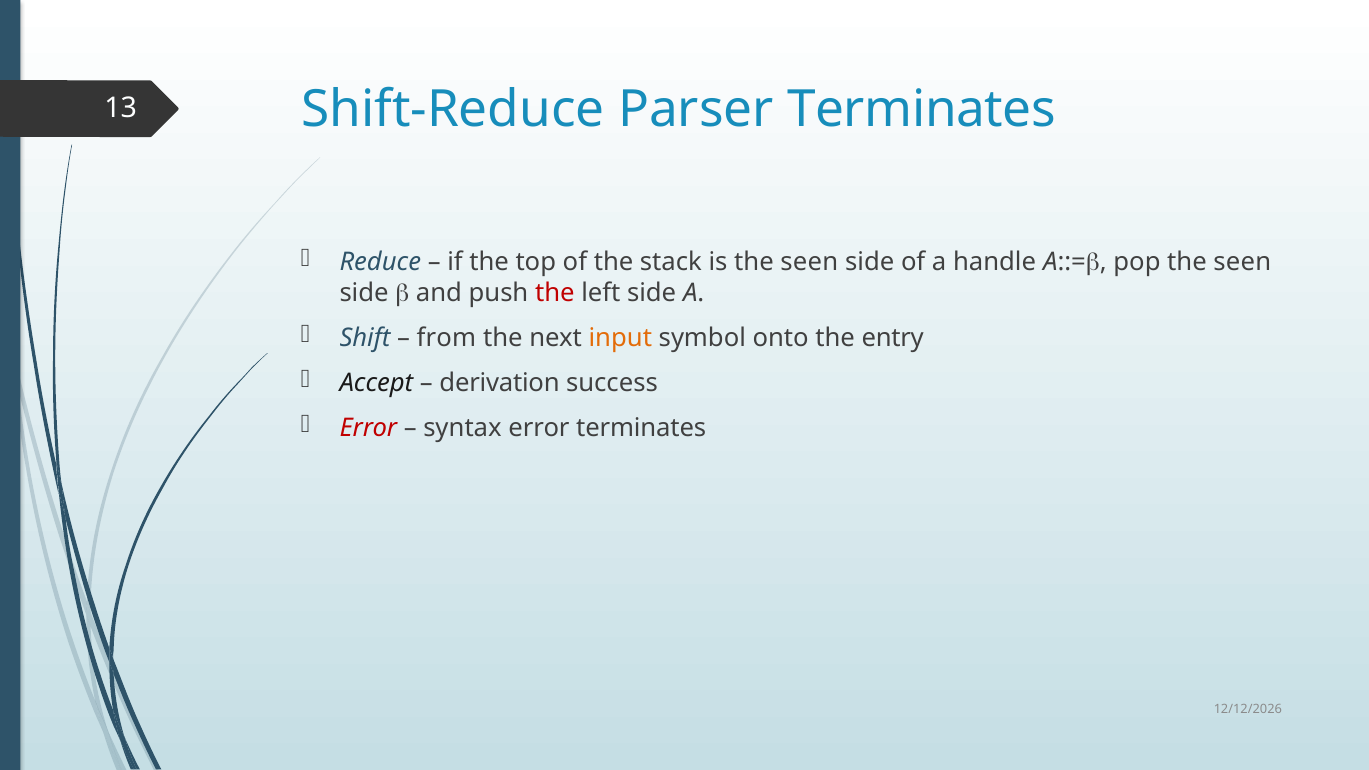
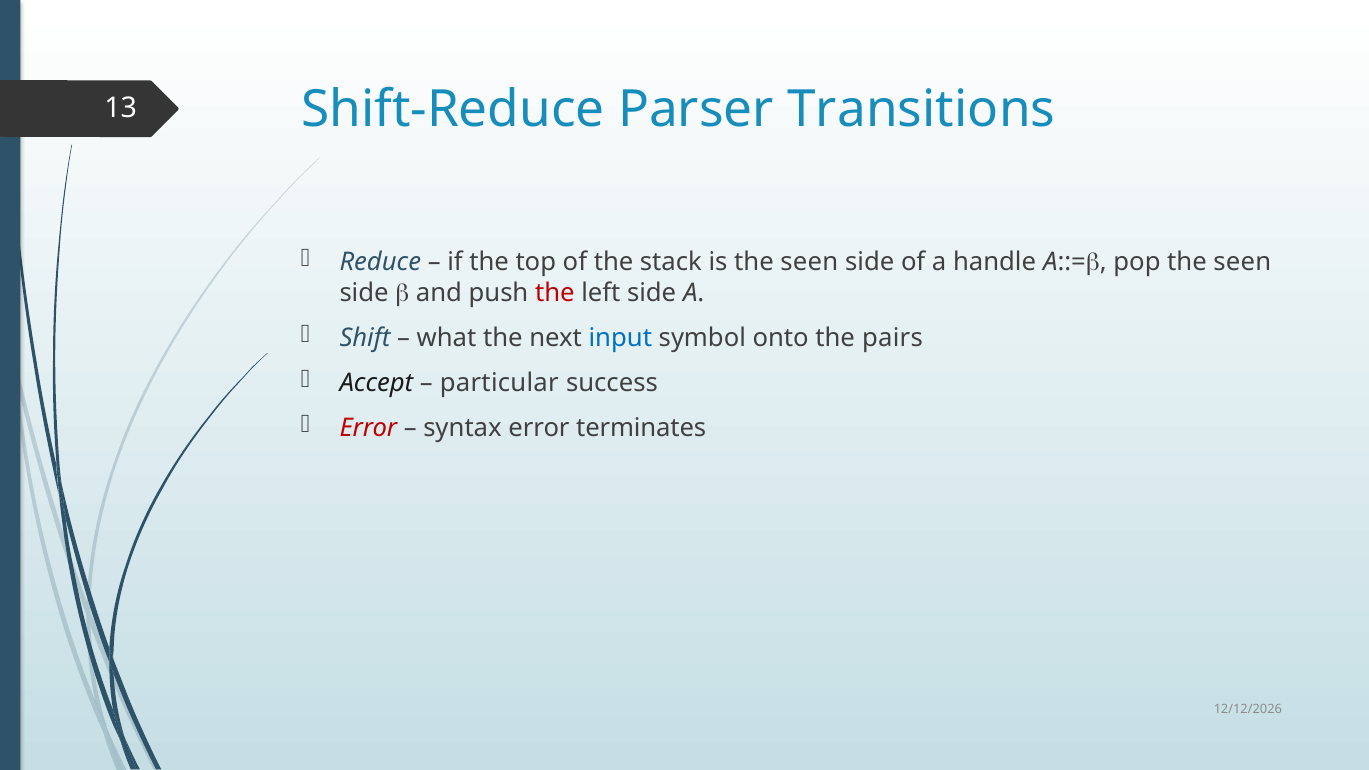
Parser Terminates: Terminates -> Transitions
from: from -> what
input colour: orange -> blue
entry: entry -> pairs
derivation: derivation -> particular
